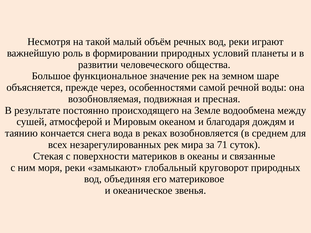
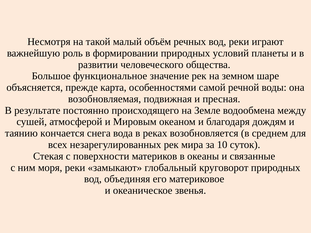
через: через -> карта
71: 71 -> 10
